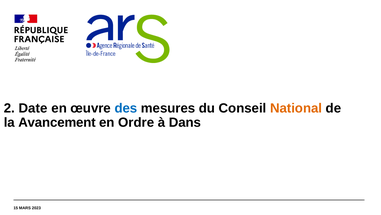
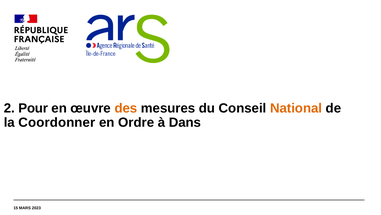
Date: Date -> Pour
des colour: blue -> orange
Avancement: Avancement -> Coordonner
